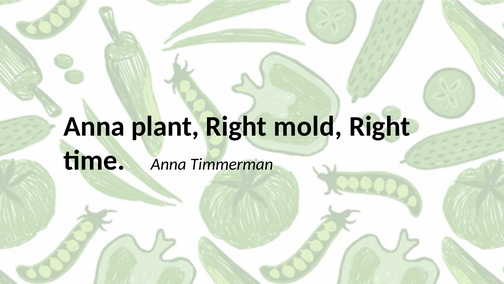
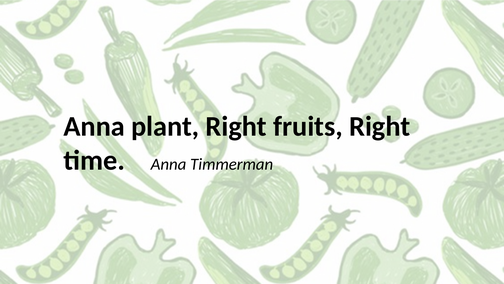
mold: mold -> fruits
